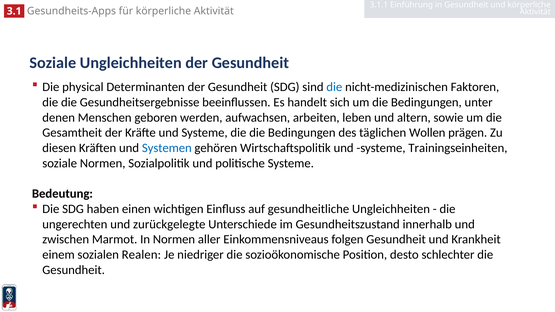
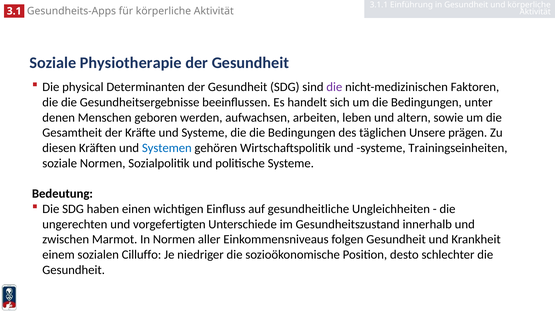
Soziale Ungleichheiten: Ungleichheiten -> Physiotherapie
die at (334, 87) colour: blue -> purple
Wollen: Wollen -> Unsere
zurückgelegte: zurückgelegte -> vorgefertigten
Realen: Realen -> Cilluffo
